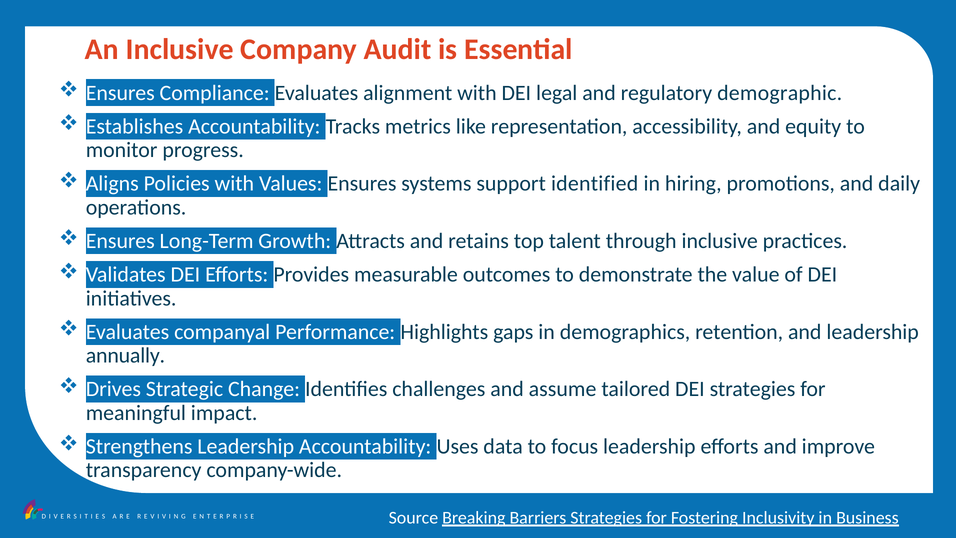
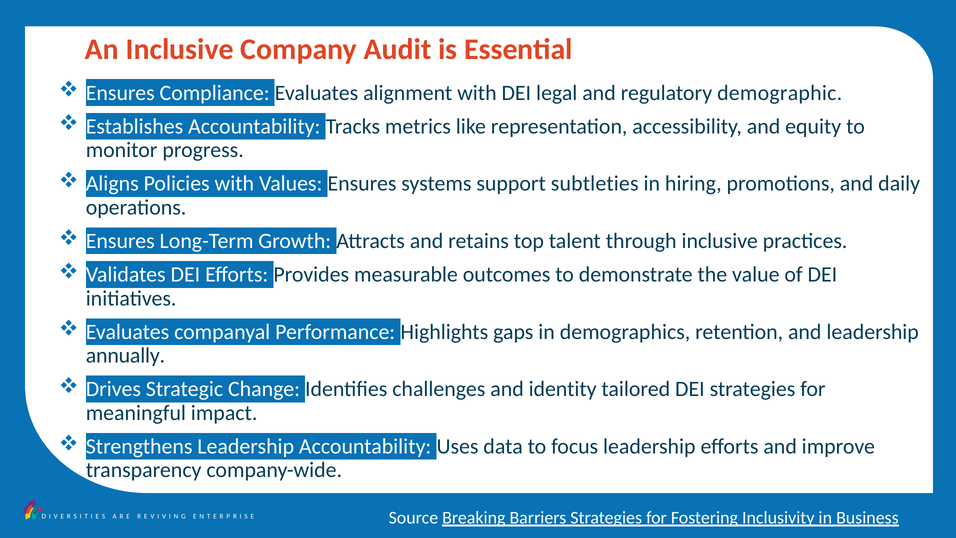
identified: identified -> subtleties
assume: assume -> identity
